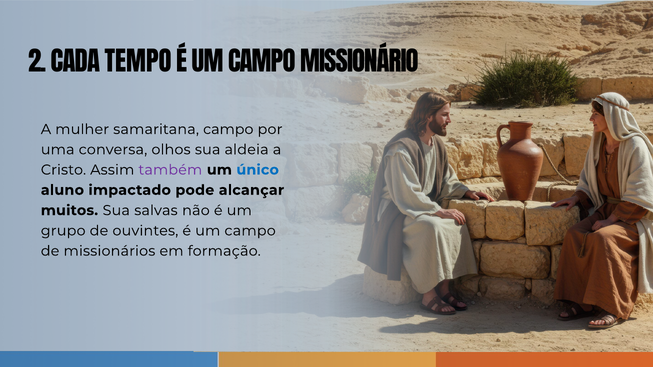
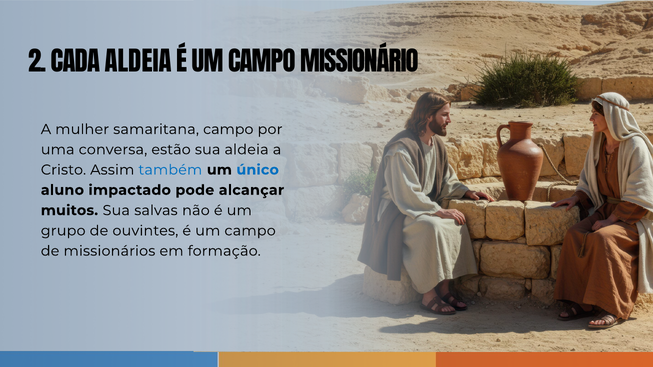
CADA TEMPO: TEMPO -> ALDEIA
olhos: olhos -> estão
também colour: purple -> blue
